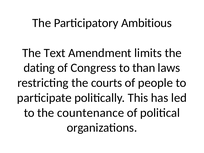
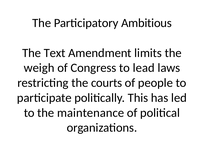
dating: dating -> weigh
than: than -> lead
countenance: countenance -> maintenance
